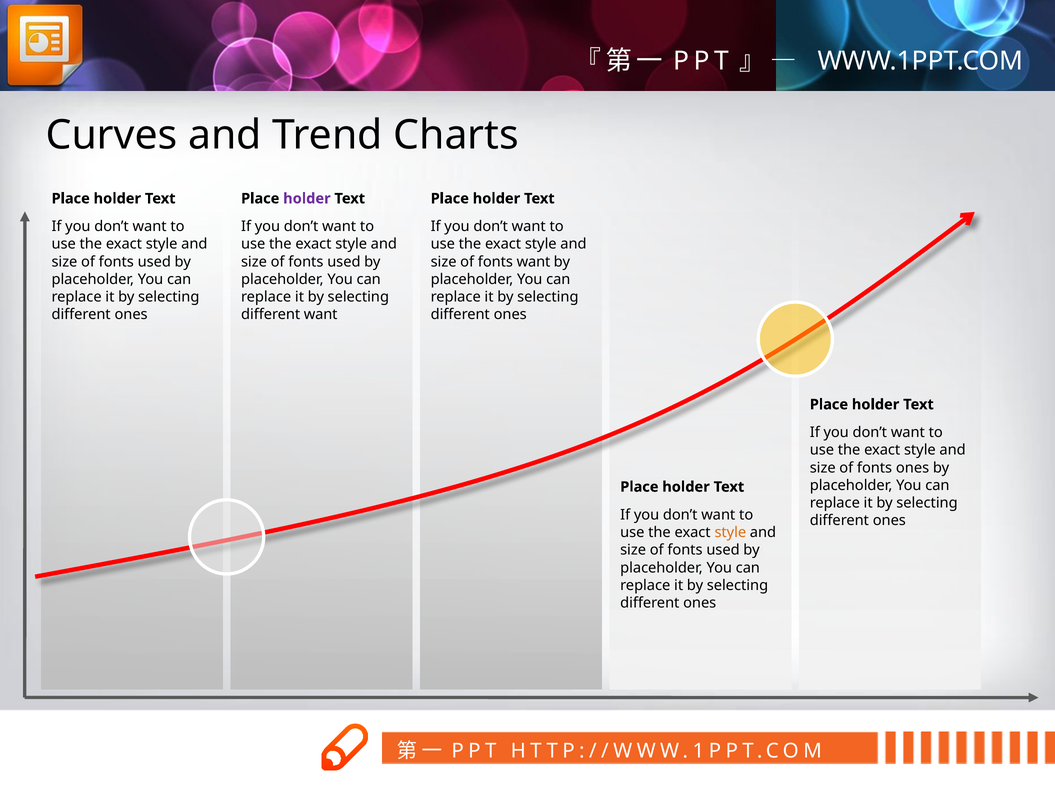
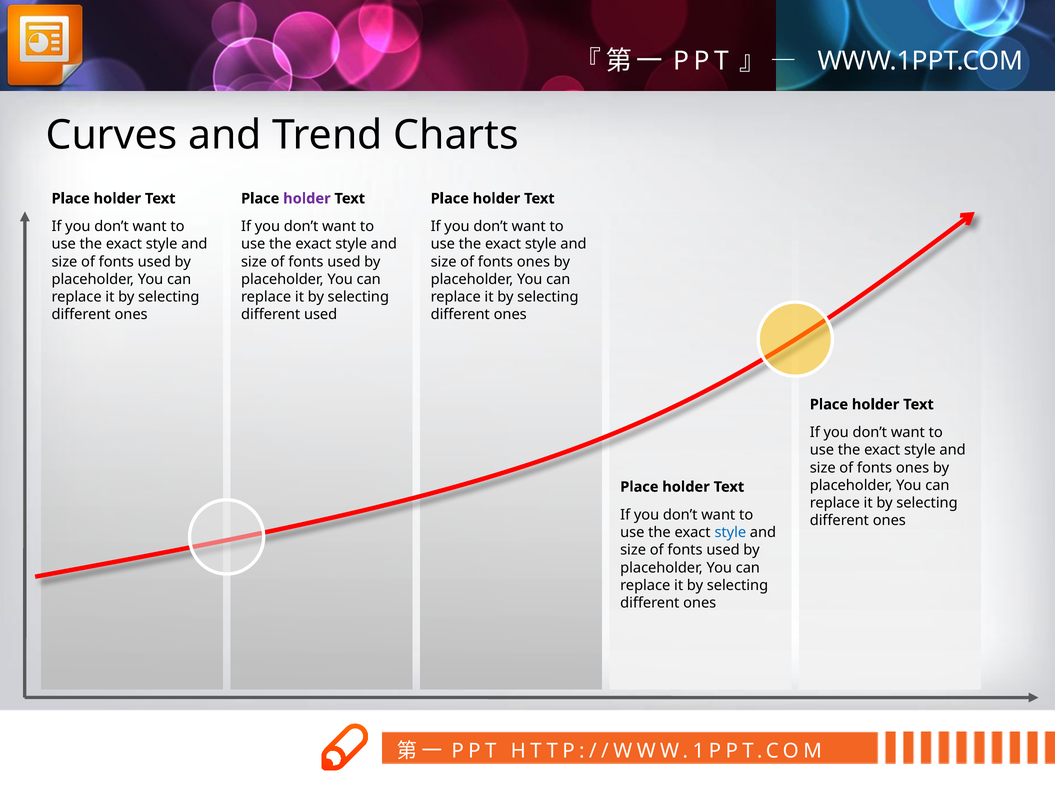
want at (534, 262): want -> ones
different want: want -> used
style at (730, 533) colour: orange -> blue
